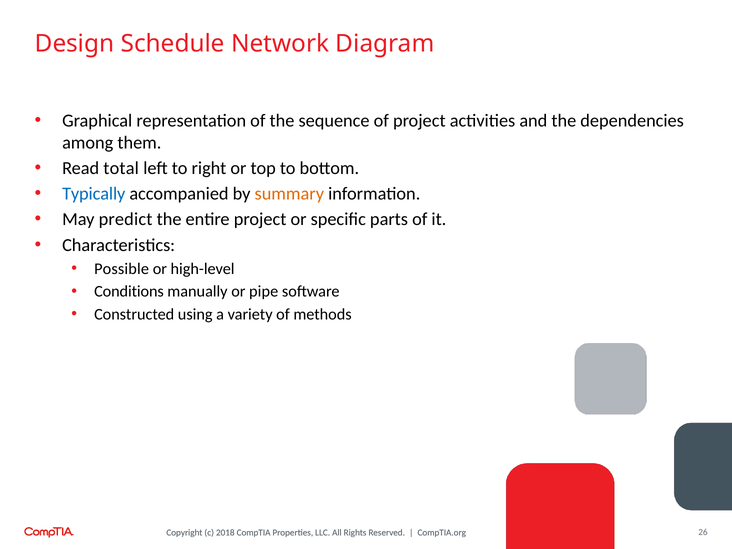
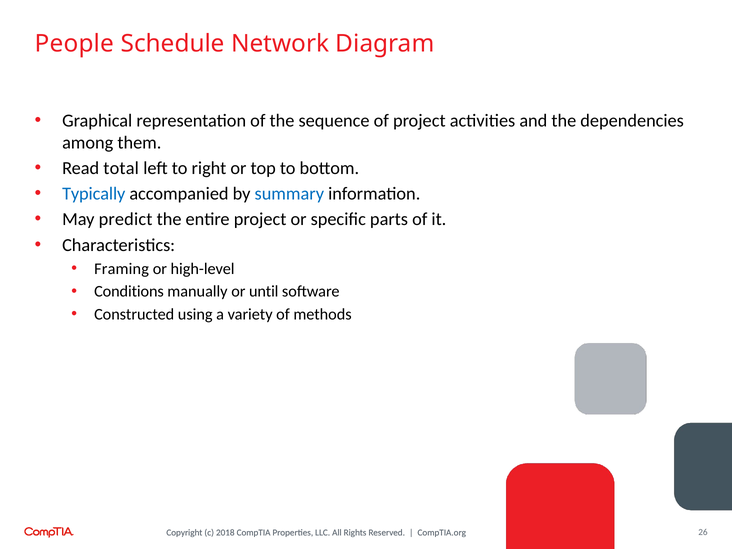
Design: Design -> People
summary colour: orange -> blue
Possible: Possible -> Framing
pipe: pipe -> until
